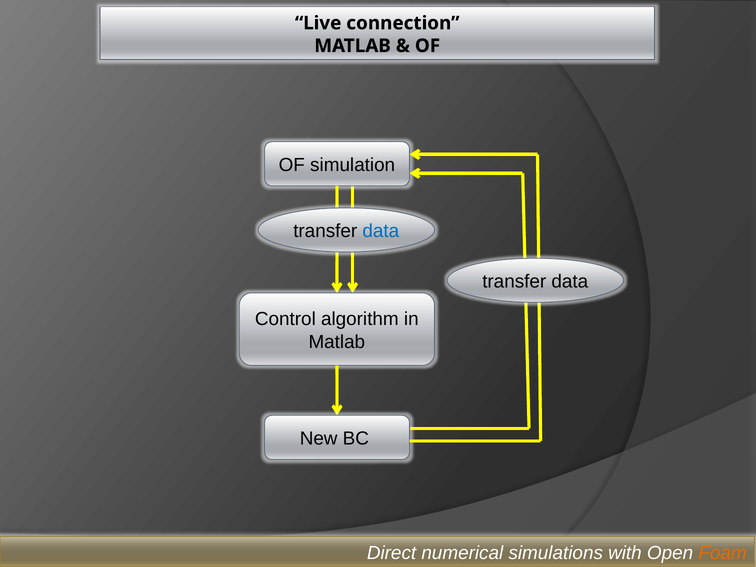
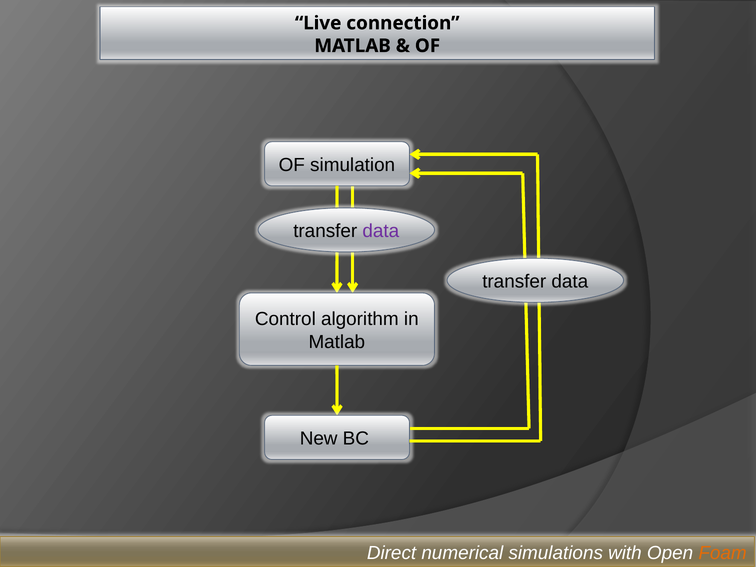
data at (381, 231) colour: blue -> purple
